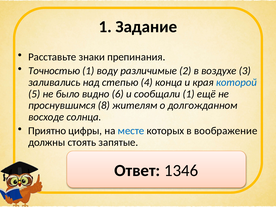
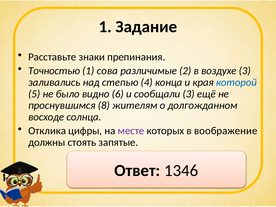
воду: воду -> сова
сообщали 1: 1 -> 3
Приятно: Приятно -> Отклика
месте colour: blue -> purple
